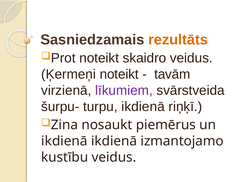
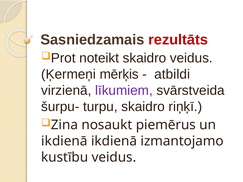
rezultāts colour: orange -> red
Ķermeņi noteikt: noteikt -> mērķis
tavām: tavām -> atbildi
turpu ikdienā: ikdienā -> skaidro
